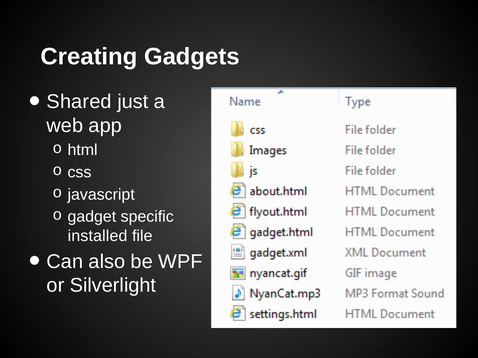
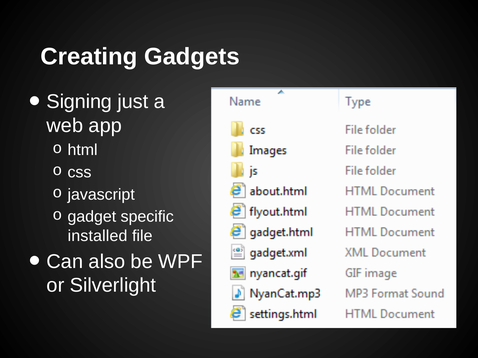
Shared: Shared -> Signing
